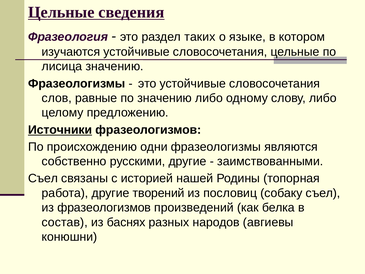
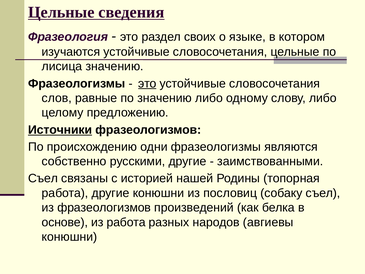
таких: таких -> своих
это at (147, 83) underline: none -> present
другие творений: творений -> конюшни
состав: состав -> основе
из баснях: баснях -> работа
